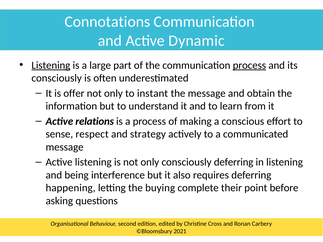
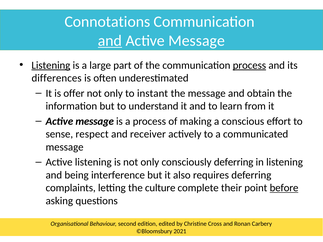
and at (110, 41) underline: none -> present
Dynamic at (197, 41): Dynamic -> Message
consciously at (57, 78): consciously -> differences
relations at (95, 121): relations -> message
strategy: strategy -> receiver
happening: happening -> complaints
buying: buying -> culture
before underline: none -> present
